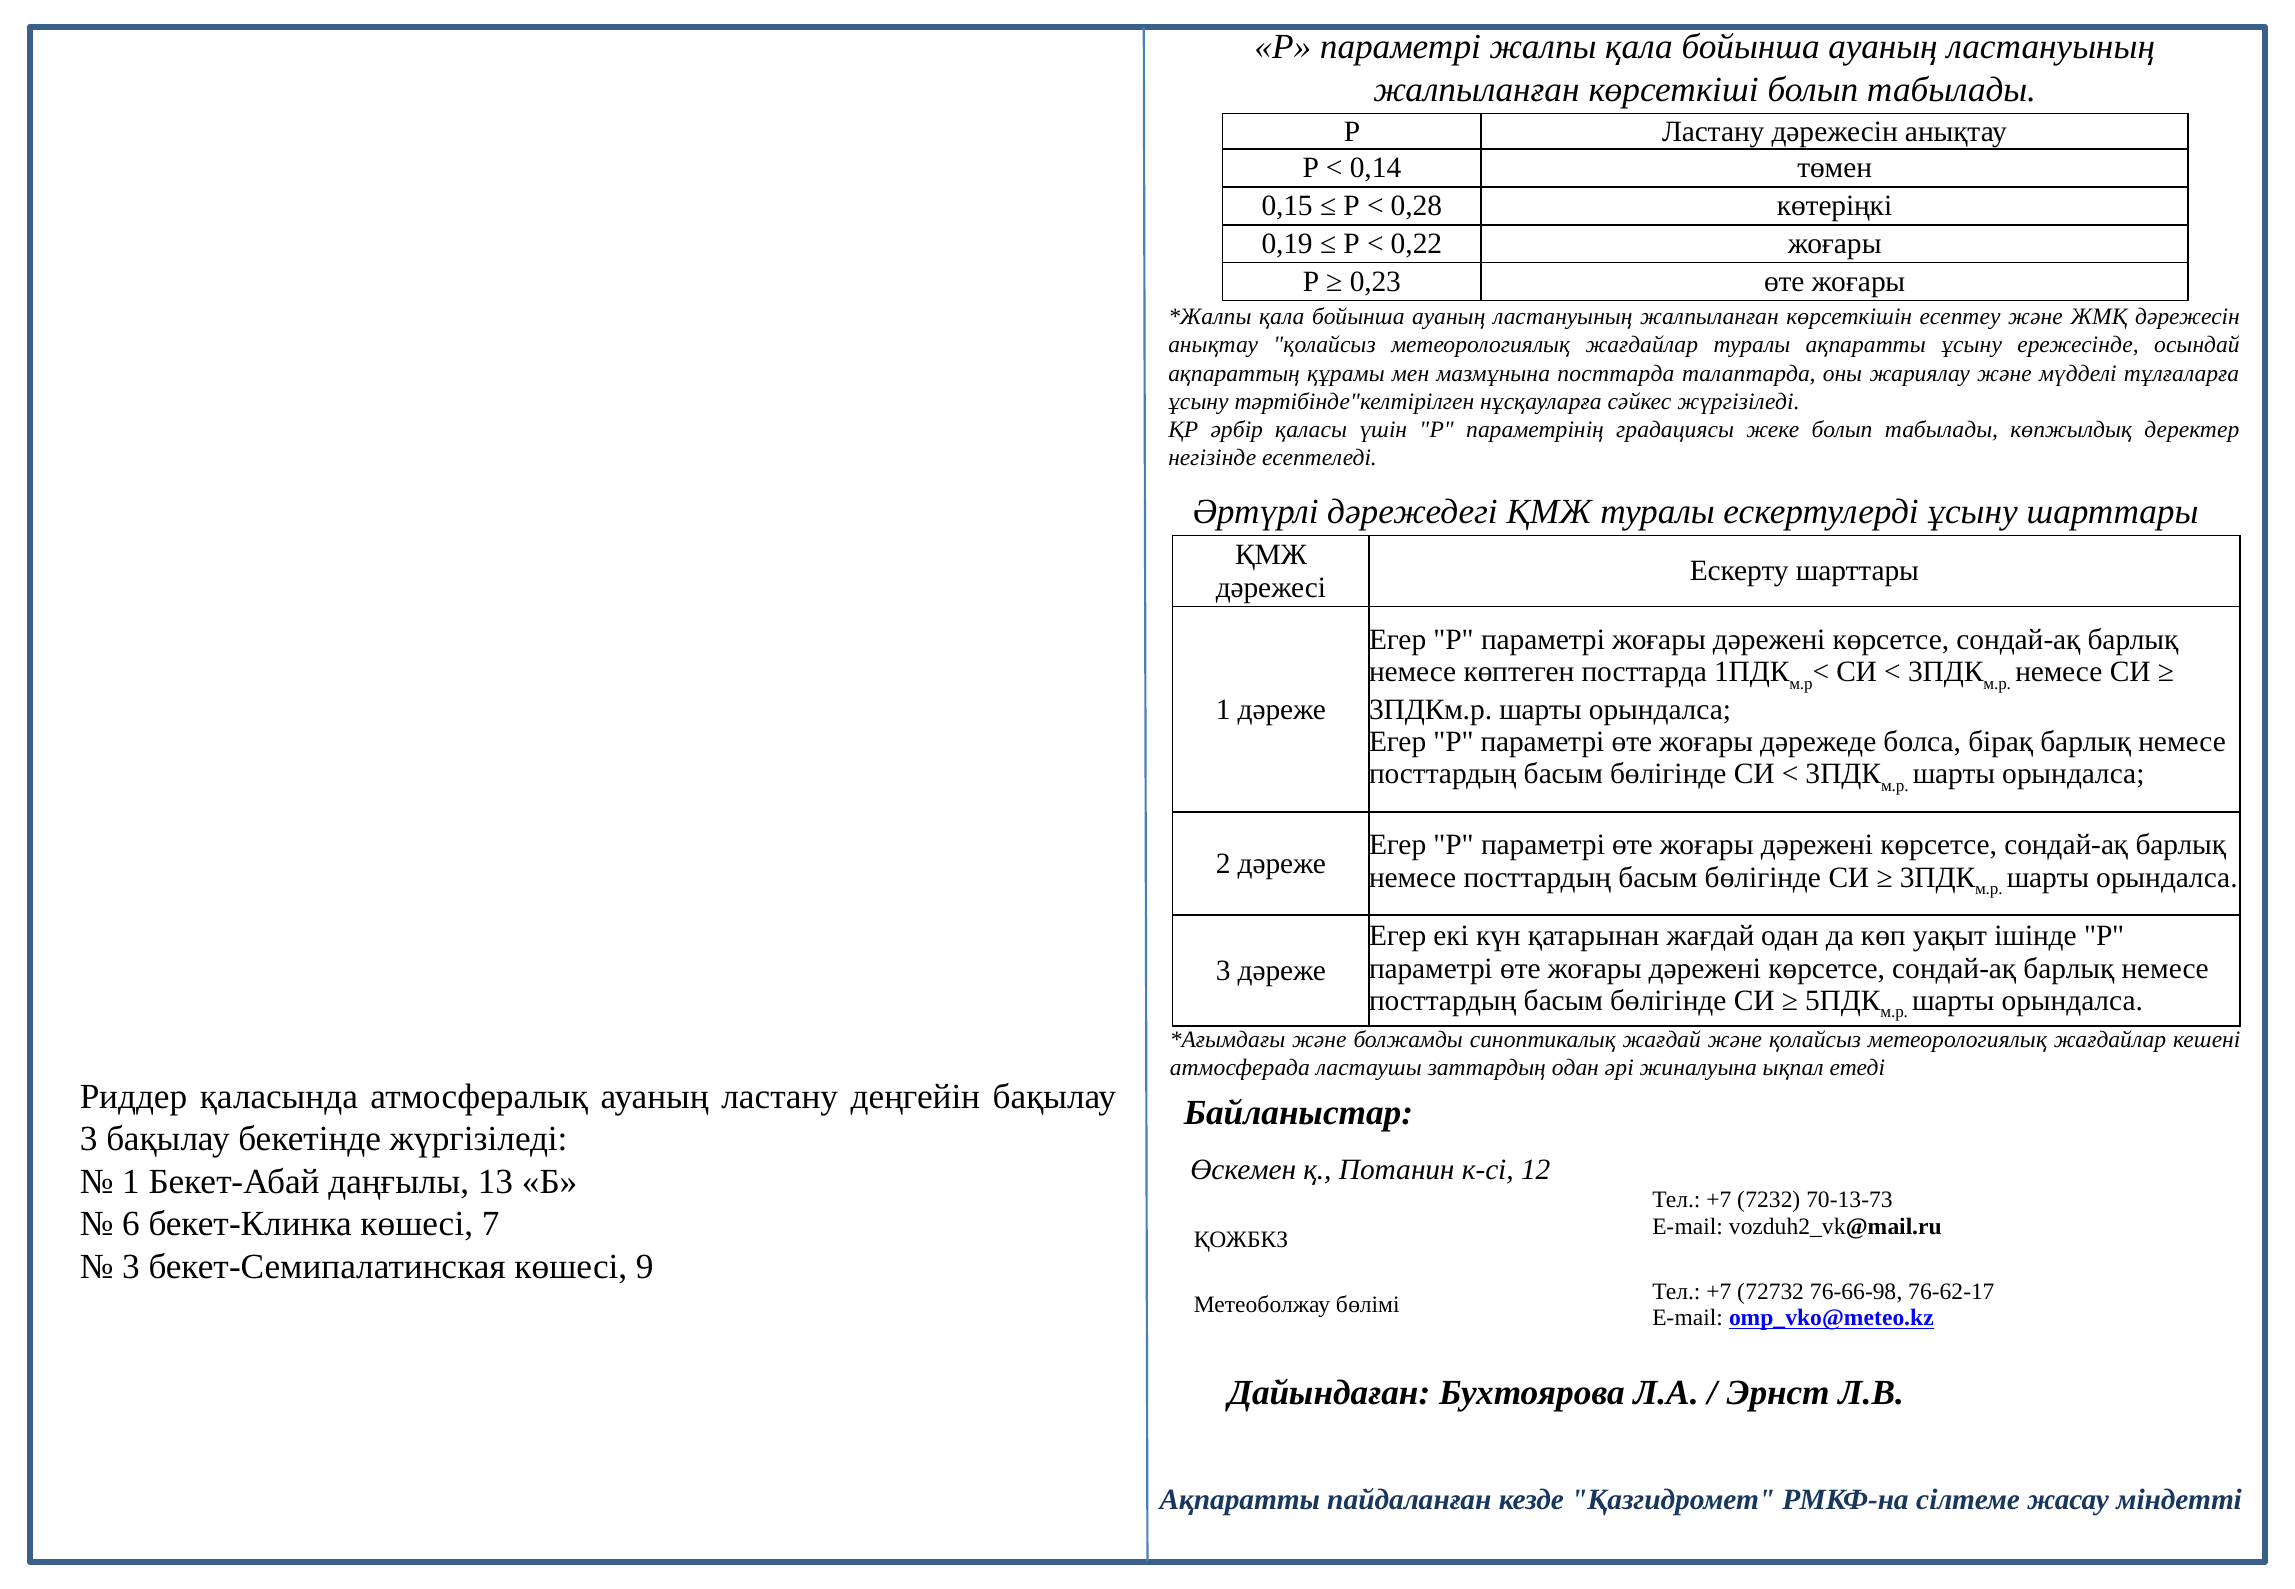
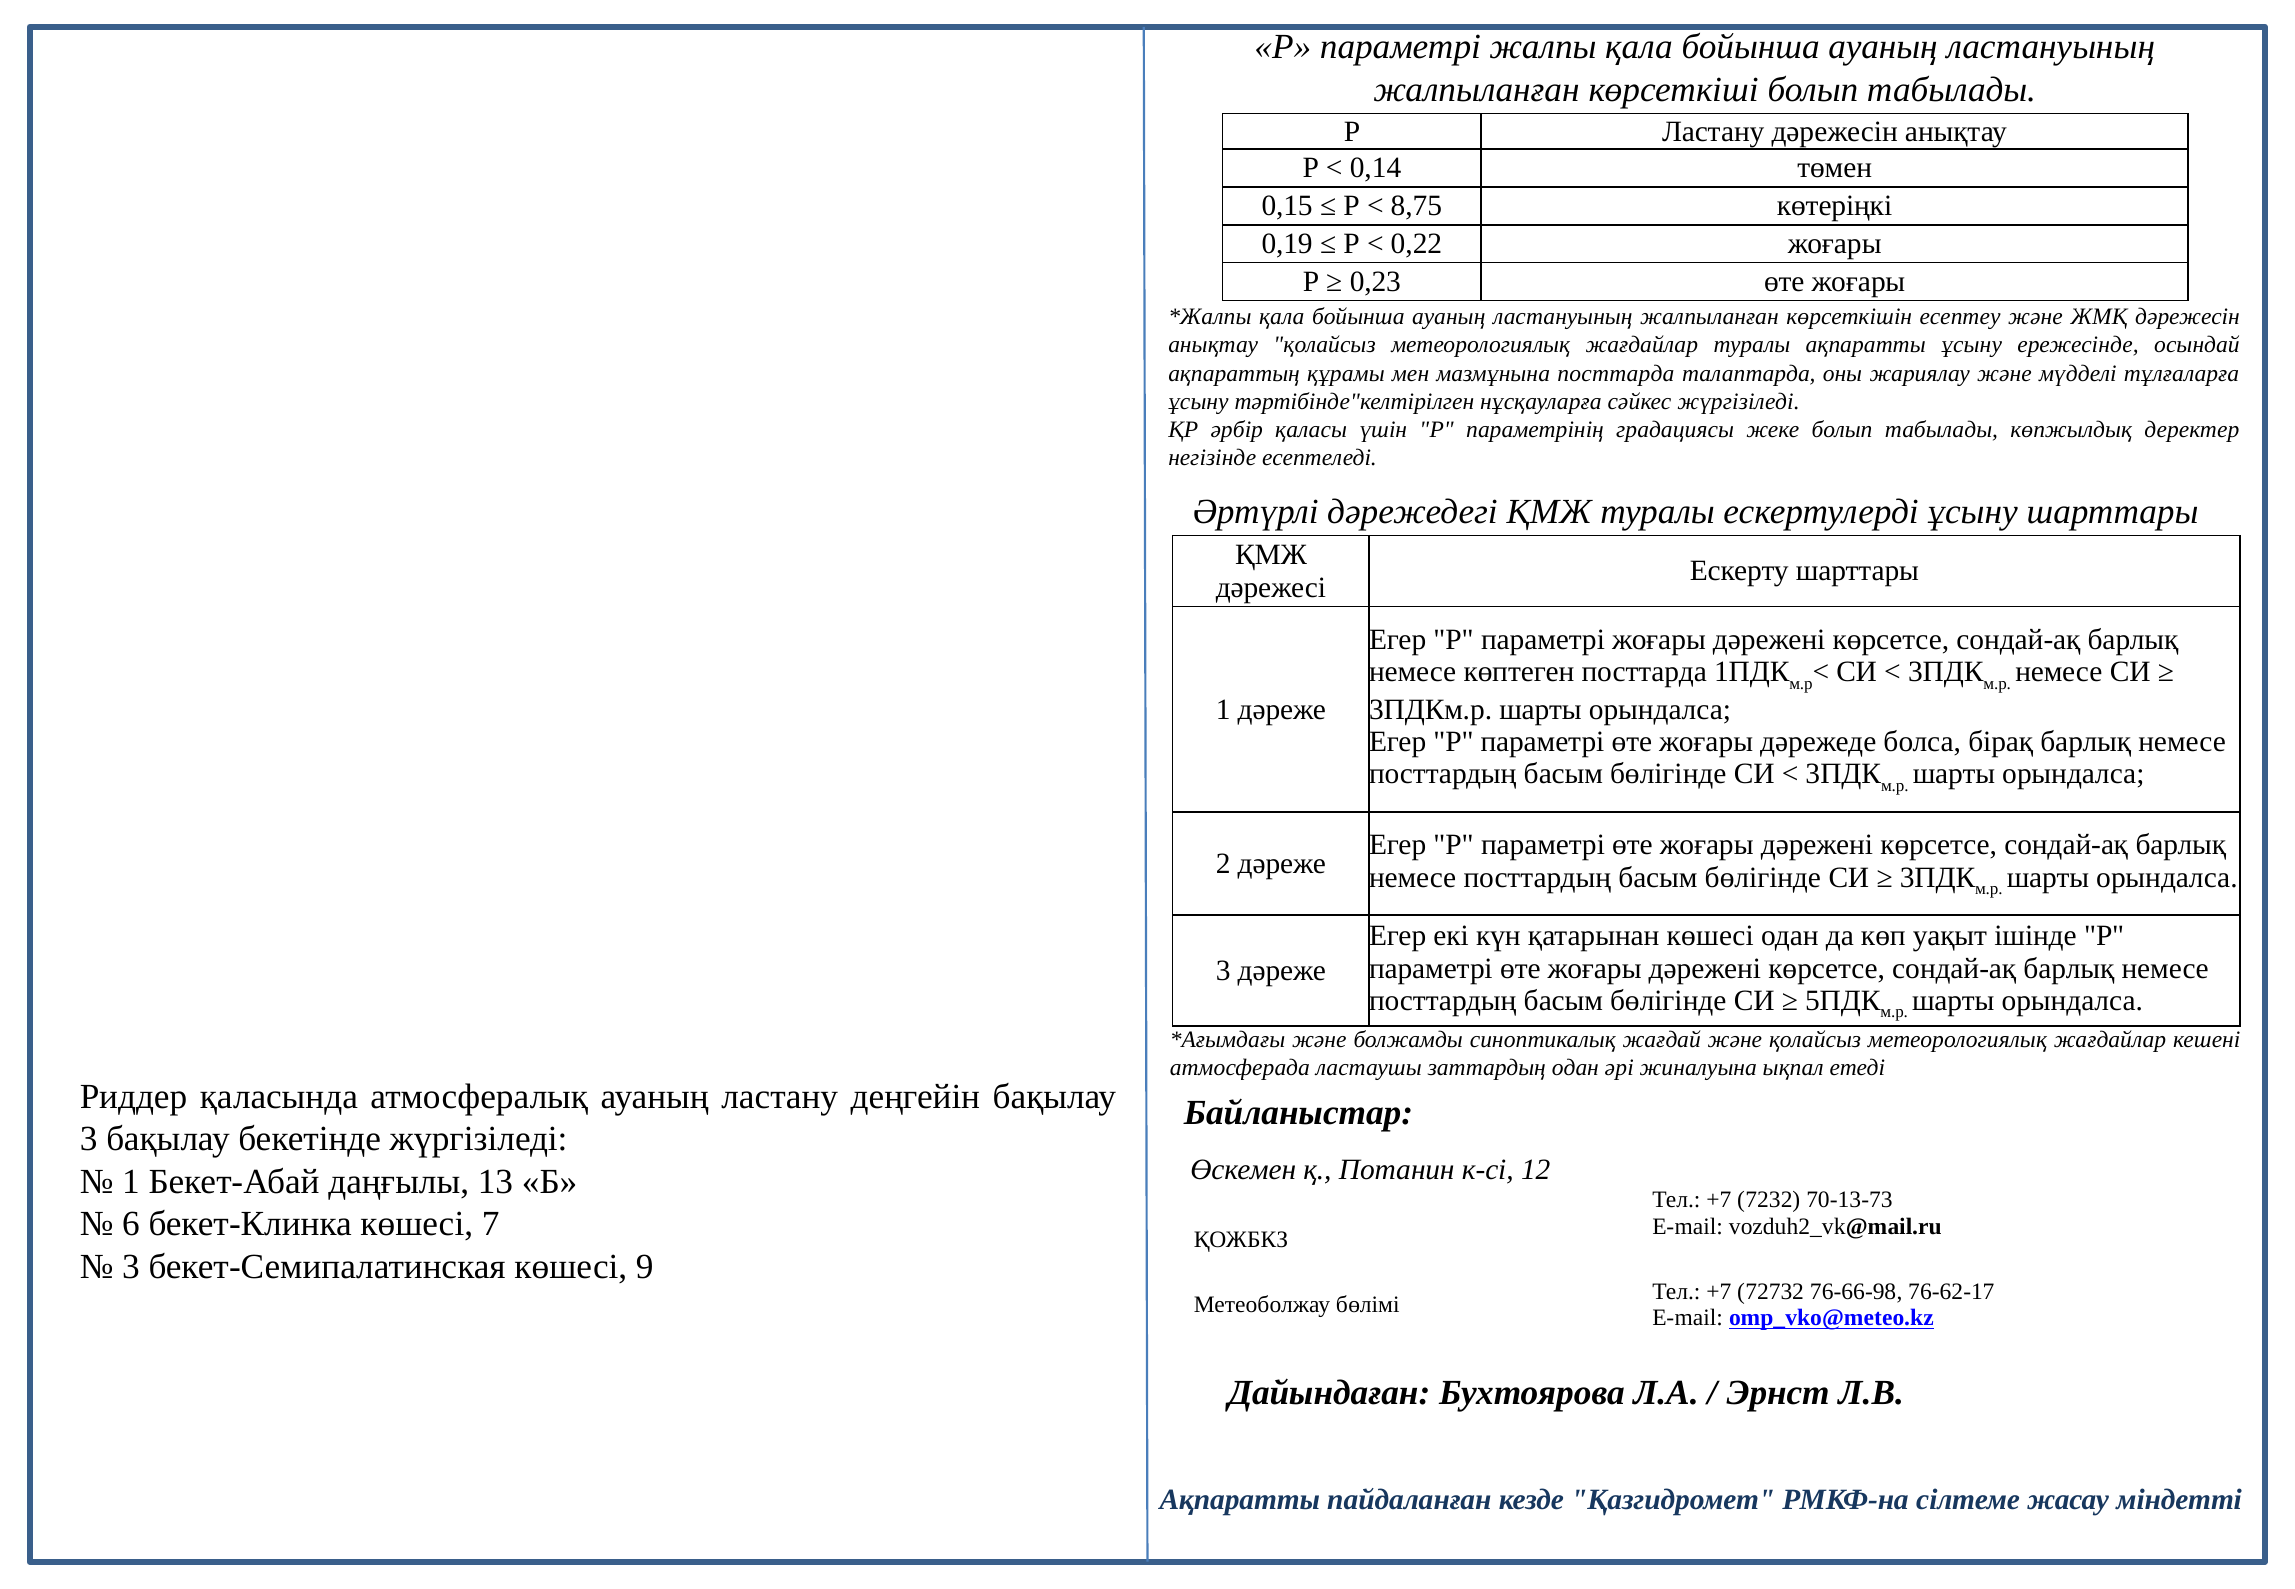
0,28: 0,28 -> 8,75
қатарынан жағдай: жағдай -> көшесі
